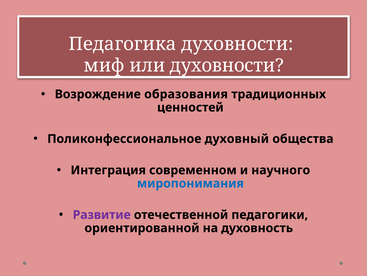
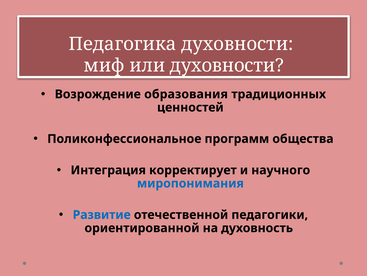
духовный: духовный -> программ
современном: современном -> корректирует
Развитие colour: purple -> blue
